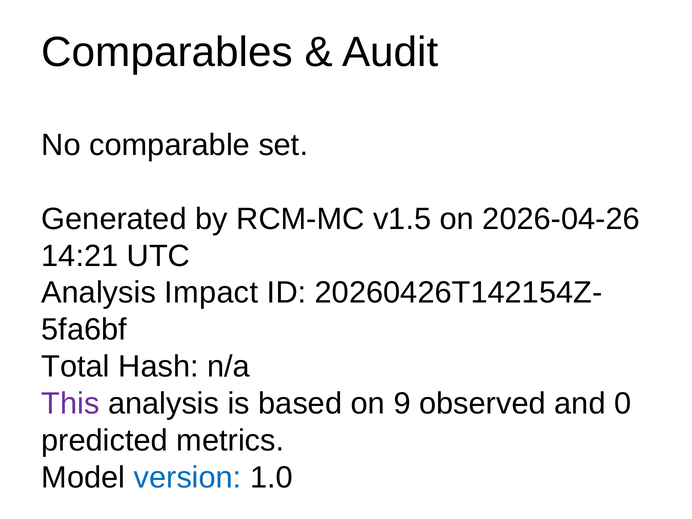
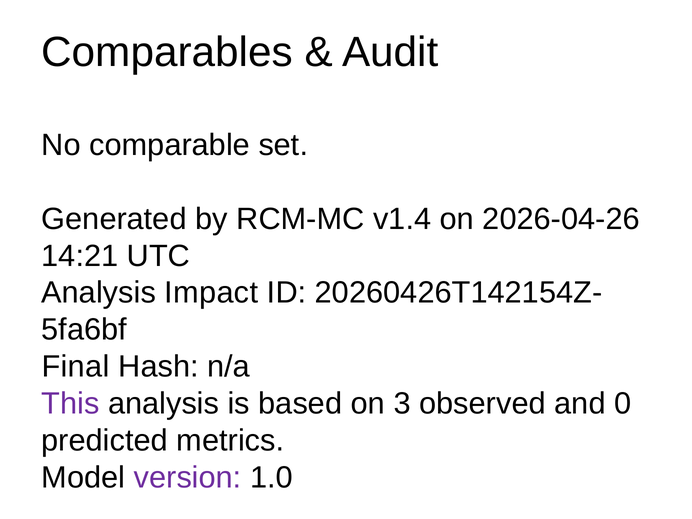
v1.5: v1.5 -> v1.4
Total: Total -> Final
9: 9 -> 3
version colour: blue -> purple
